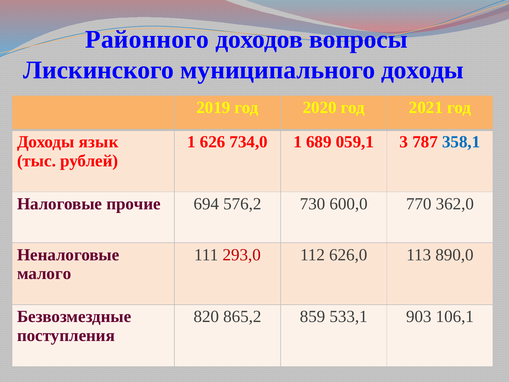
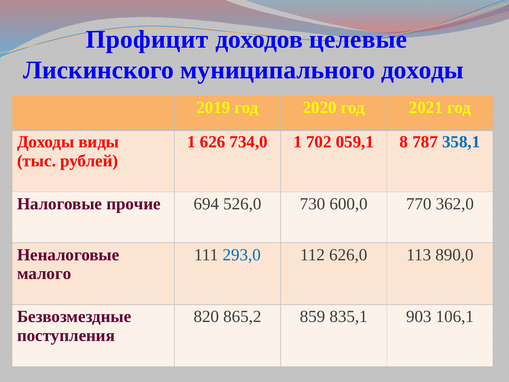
Районного: Районного -> Профицит
вопросы: вопросы -> целевые
язык: язык -> виды
689: 689 -> 702
3: 3 -> 8
576,2: 576,2 -> 526,0
293,0 colour: red -> blue
533,1: 533,1 -> 835,1
